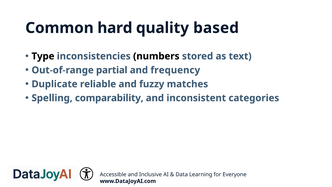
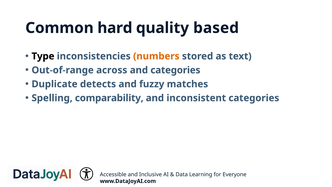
numbers colour: black -> orange
partial: partial -> across
and frequency: frequency -> categories
reliable: reliable -> detects
